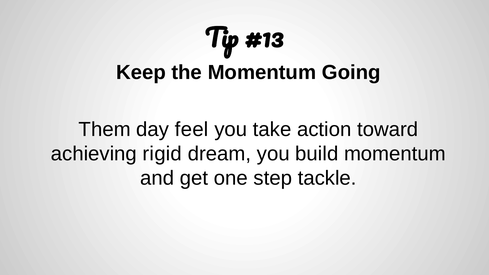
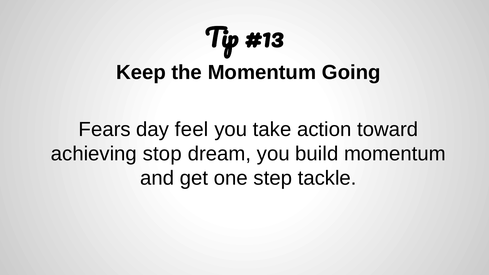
Them: Them -> Fears
rigid: rigid -> stop
